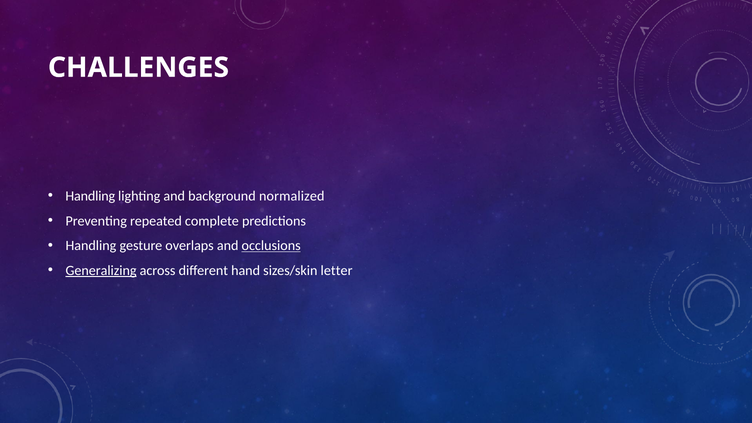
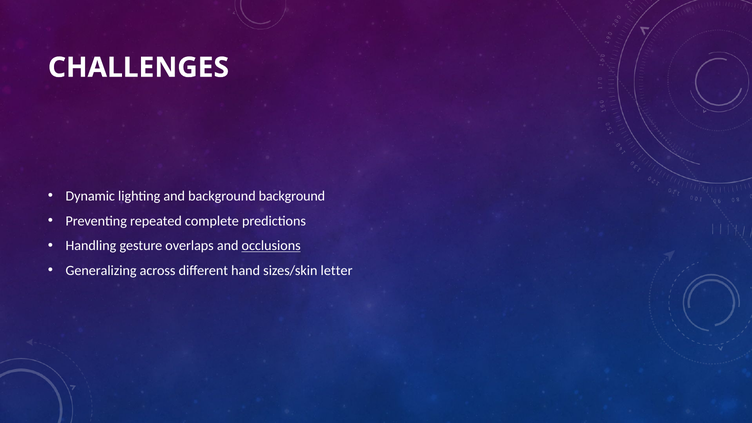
Handling at (90, 196): Handling -> Dynamic
background normalized: normalized -> background
Generalizing underline: present -> none
